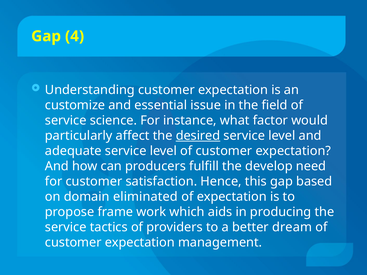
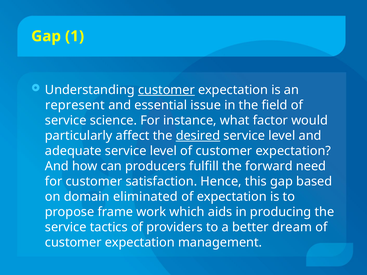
4: 4 -> 1
customer at (166, 90) underline: none -> present
customize: customize -> represent
develop: develop -> forward
